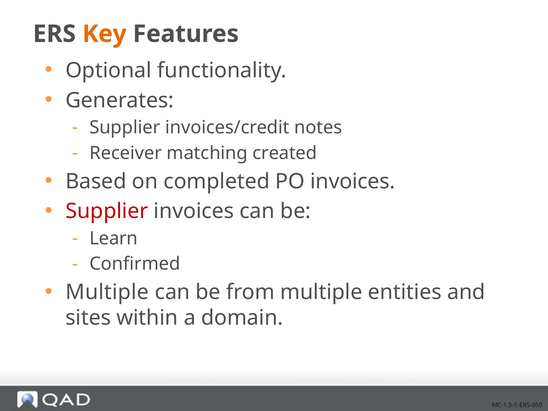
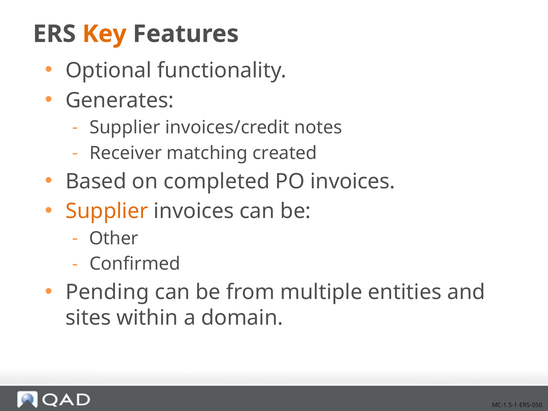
Supplier at (107, 211) colour: red -> orange
Learn: Learn -> Other
Multiple at (107, 292): Multiple -> Pending
